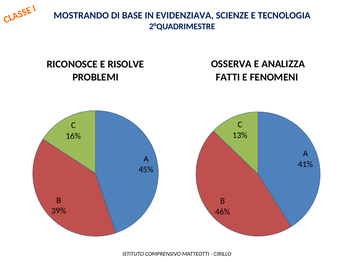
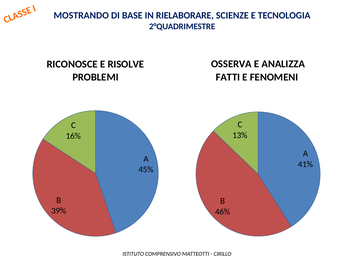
EVIDENZIAVA: EVIDENZIAVA -> RIELABORARE
